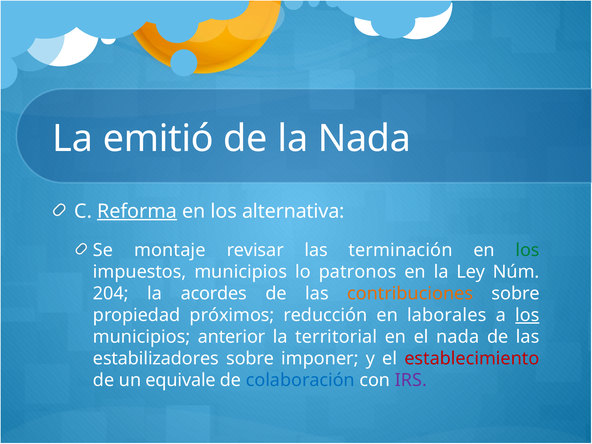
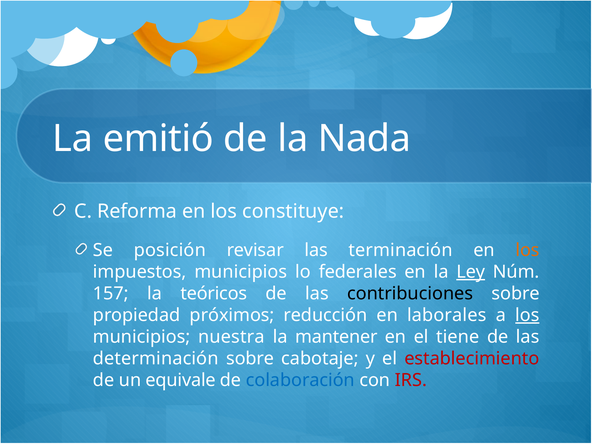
Reforma underline: present -> none
alternativa: alternativa -> constituye
montaje: montaje -> posición
los at (528, 250) colour: green -> orange
patronos: patronos -> federales
Ley underline: none -> present
204: 204 -> 157
acordes: acordes -> teóricos
contribuciones colour: orange -> black
anterior: anterior -> nuestra
territorial: territorial -> mantener
el nada: nada -> tiene
estabilizadores: estabilizadores -> determinación
imponer: imponer -> cabotaje
IRS colour: purple -> red
